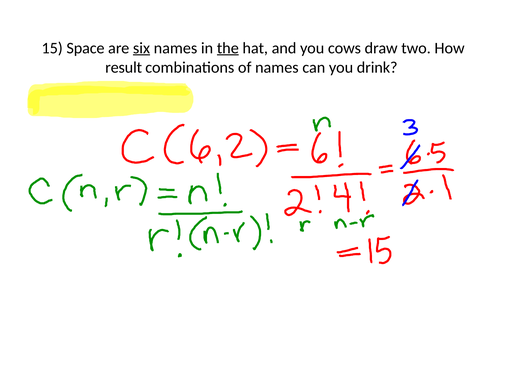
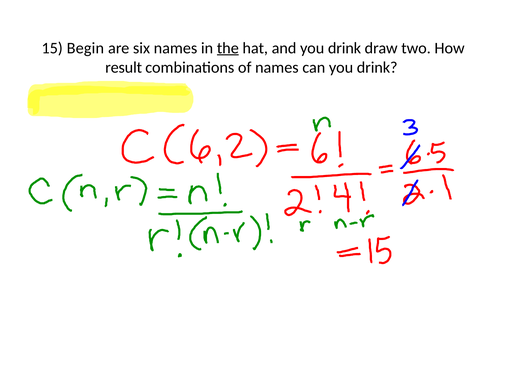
Space: Space -> Begin
six underline: present -> none
and you cows: cows -> drink
